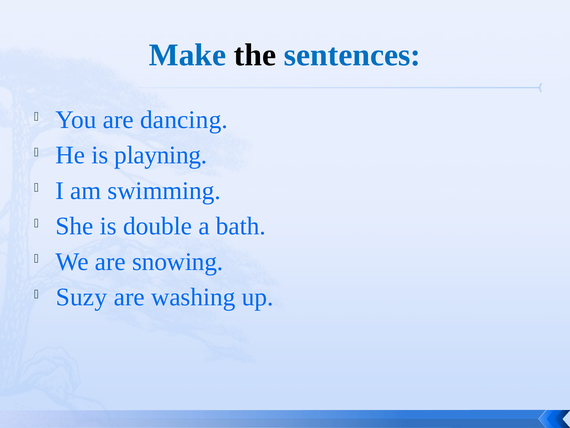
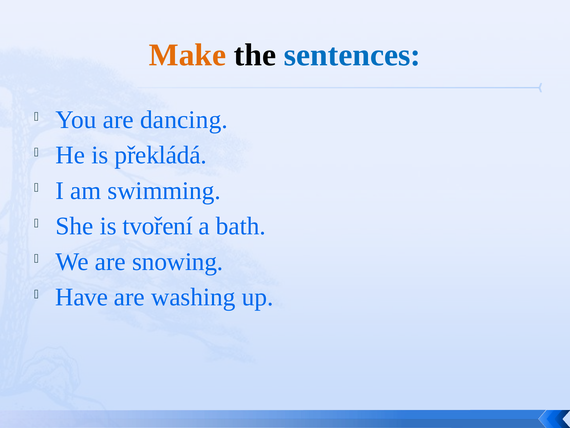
Make colour: blue -> orange
playning: playning -> překládá
double: double -> tvoření
Suzy: Suzy -> Have
